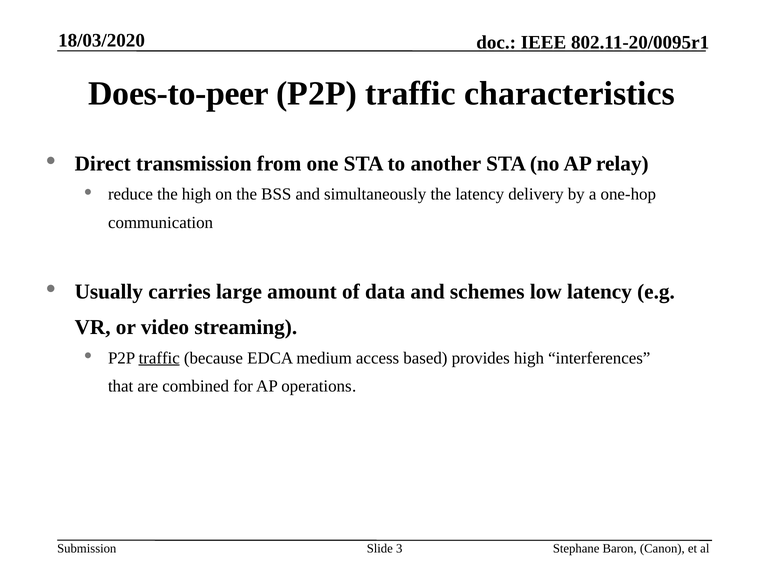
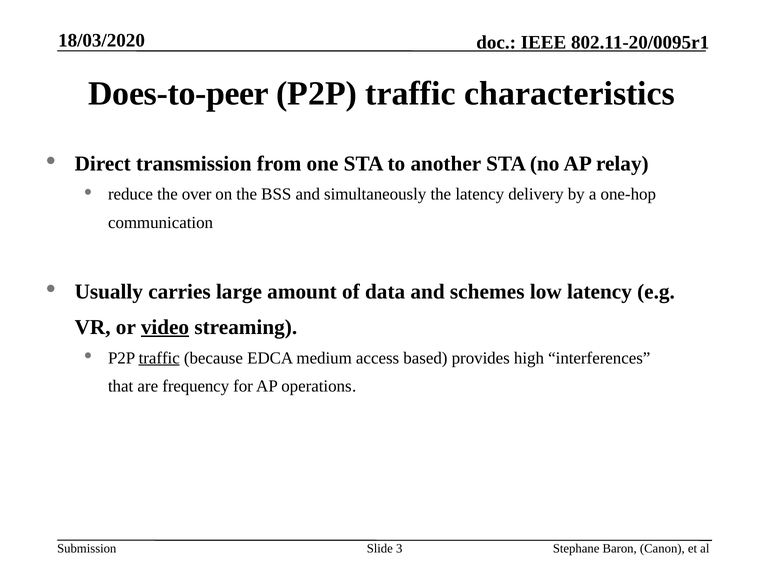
the high: high -> over
video underline: none -> present
combined: combined -> frequency
